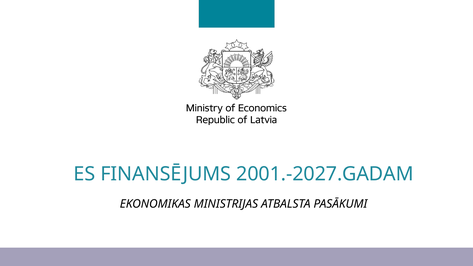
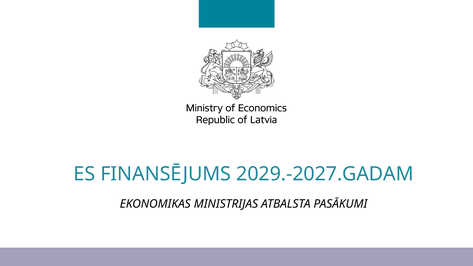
2001.-2027.GADAM: 2001.-2027.GADAM -> 2029.-2027.GADAM
